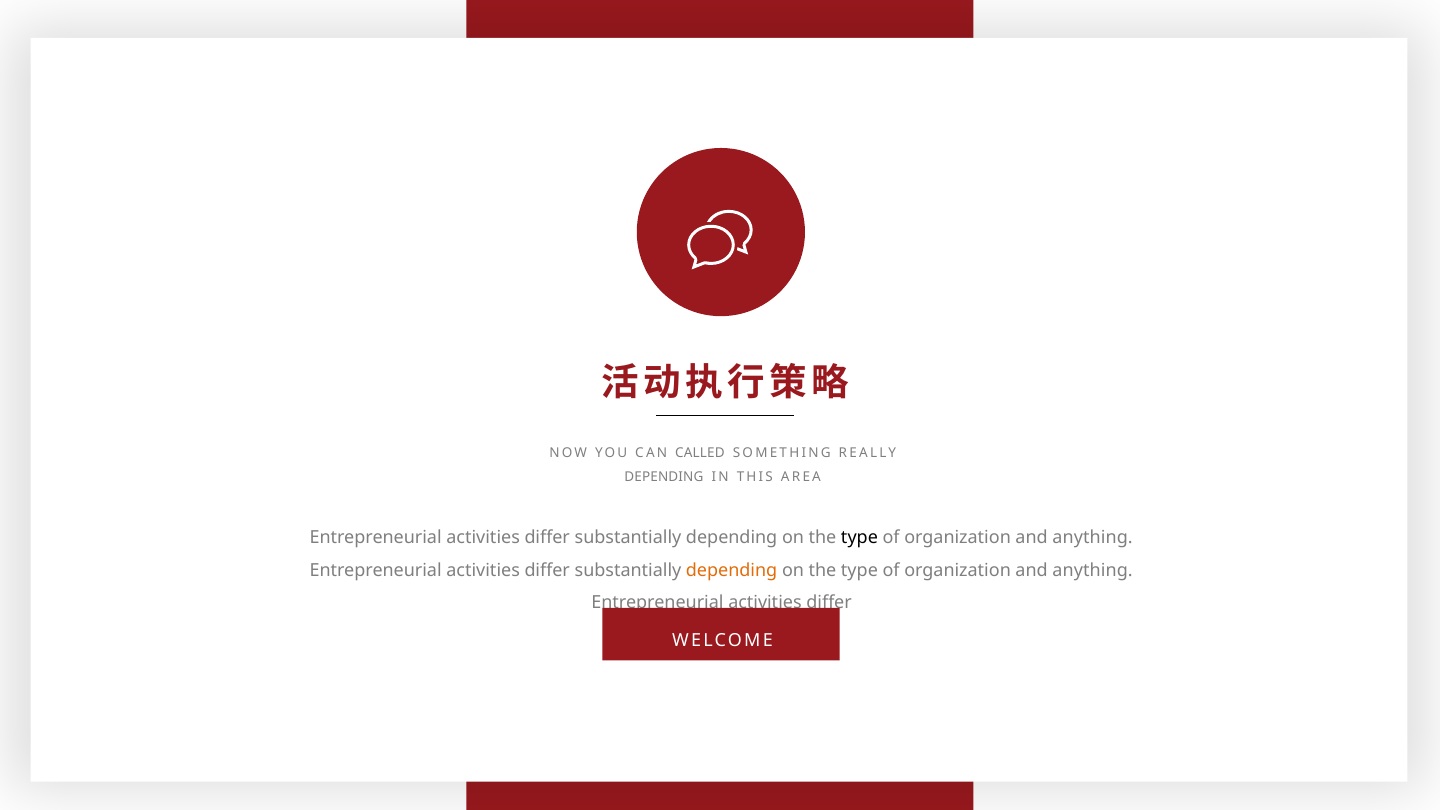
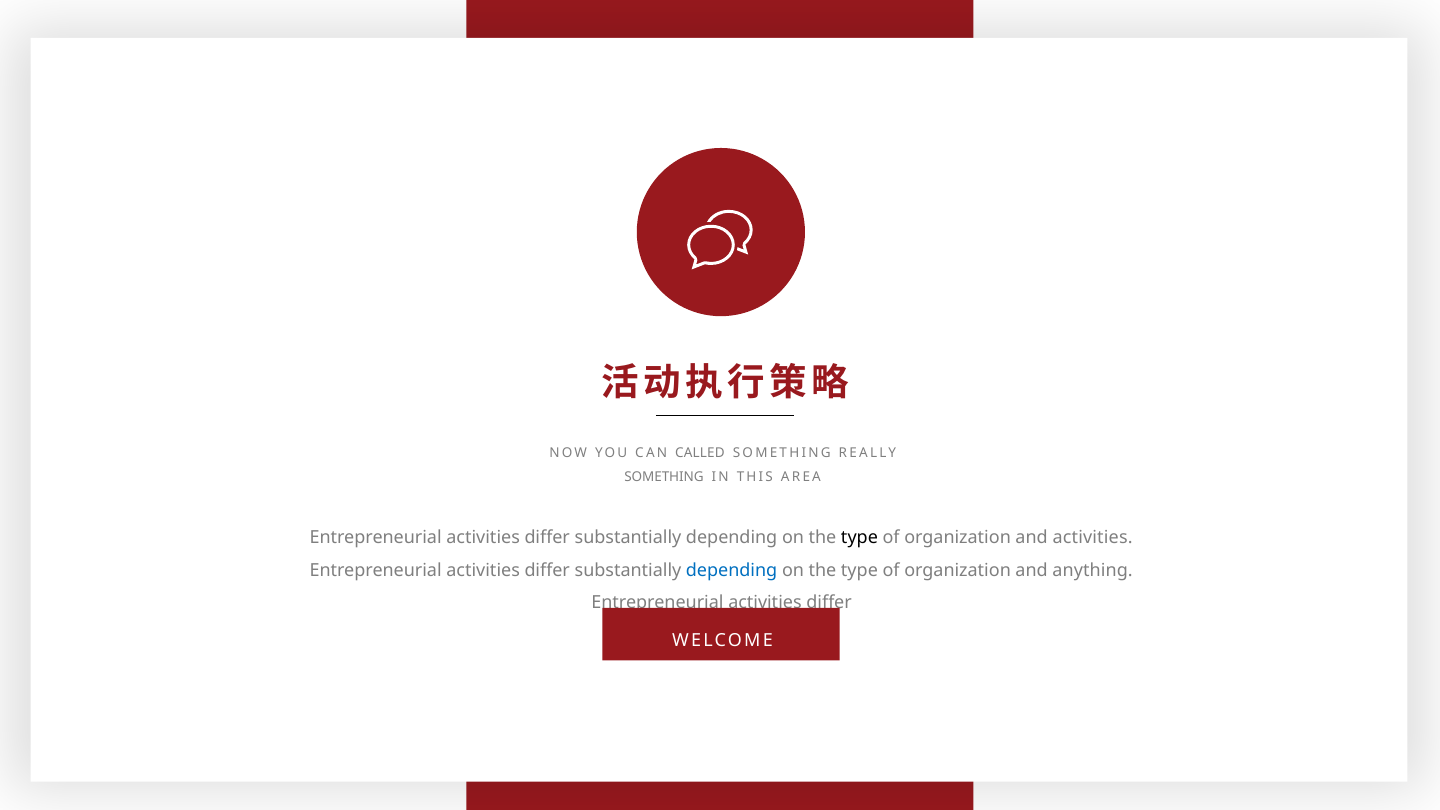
DEPENDING at (664, 477): DEPENDING -> SOMETHING
anything at (1093, 538): anything -> activities
depending at (732, 570) colour: orange -> blue
